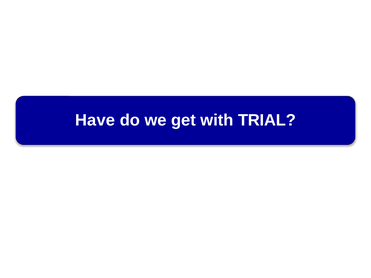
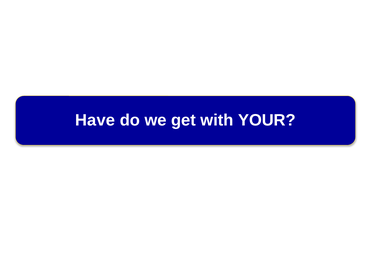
TRIAL: TRIAL -> YOUR
